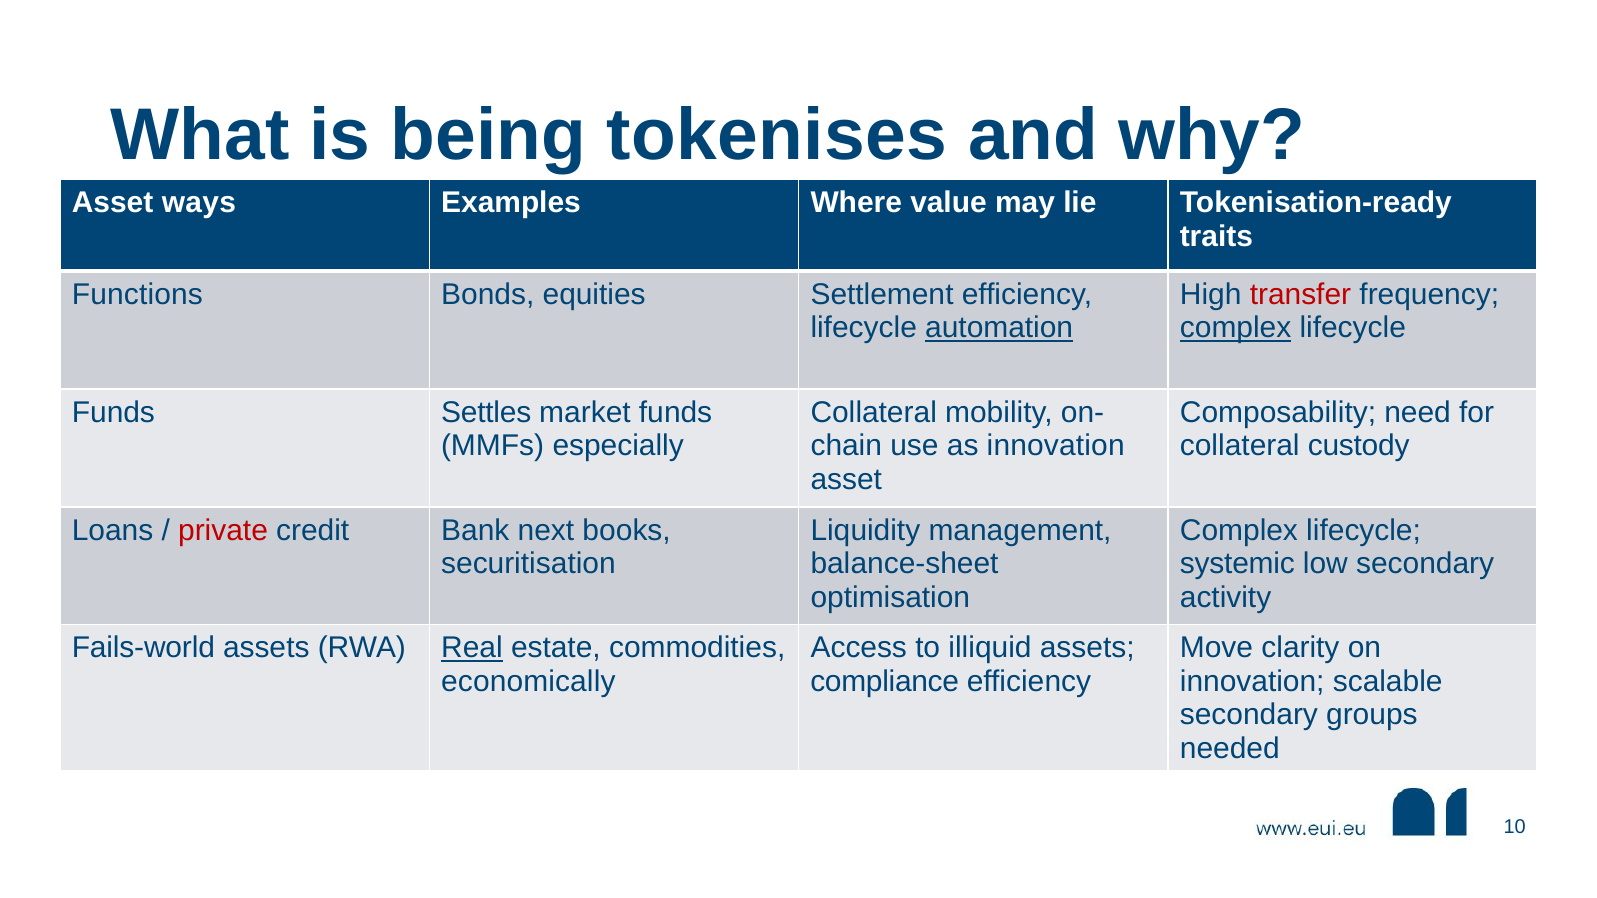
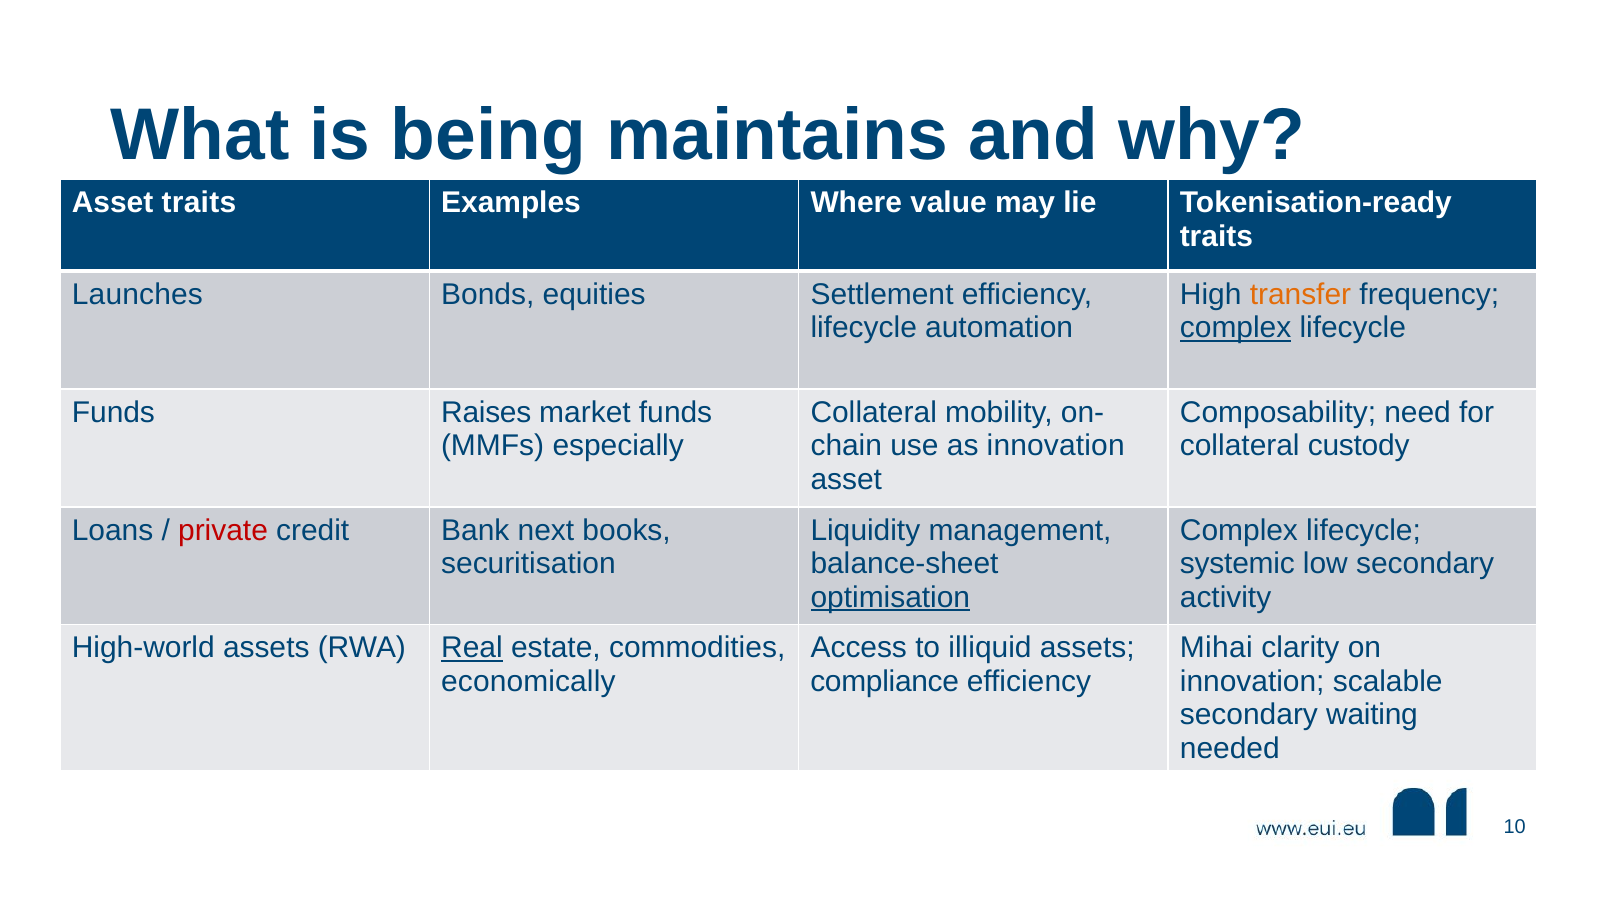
tokenises: tokenises -> maintains
Asset ways: ways -> traits
Functions: Functions -> Launches
transfer colour: red -> orange
automation underline: present -> none
Settles: Settles -> Raises
optimisation underline: none -> present
Fails-world: Fails-world -> High-world
Move: Move -> Mihai
groups: groups -> waiting
